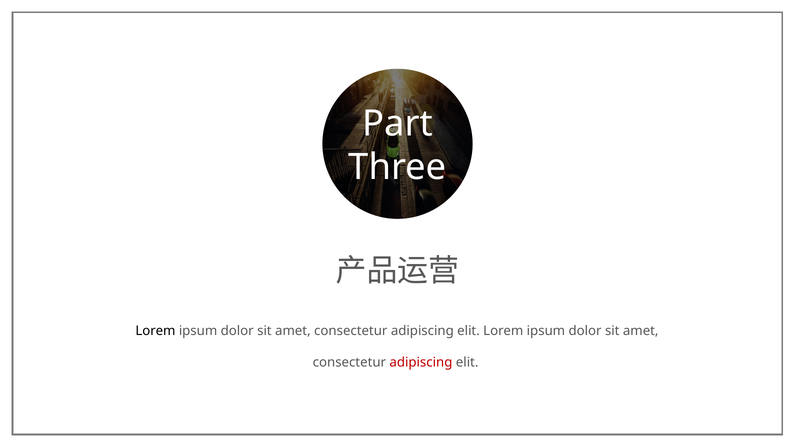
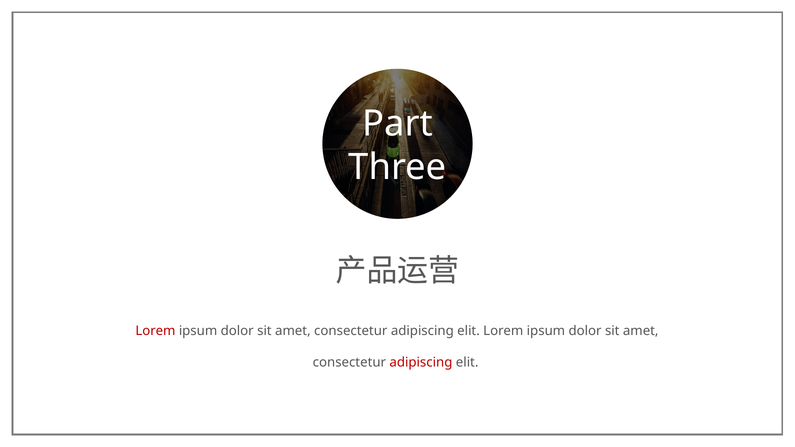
Lorem at (155, 331) colour: black -> red
